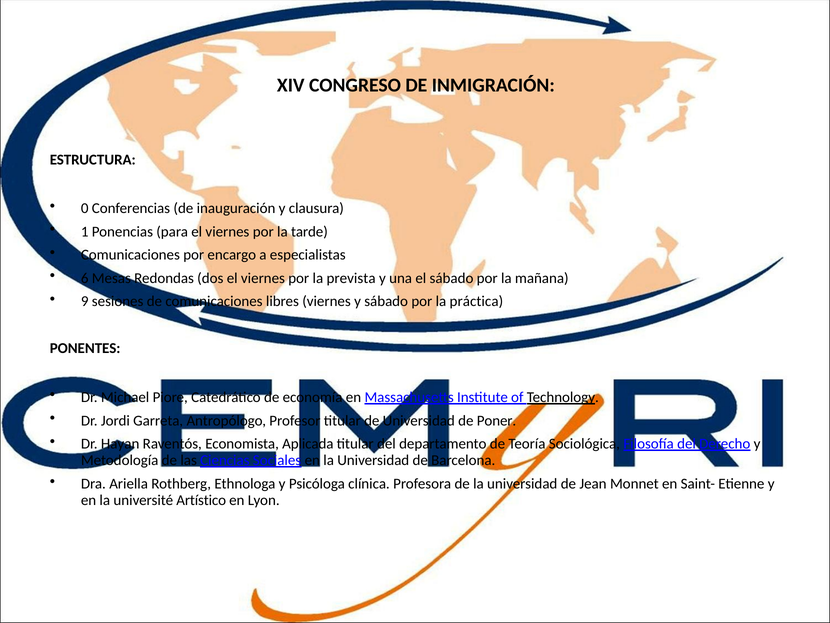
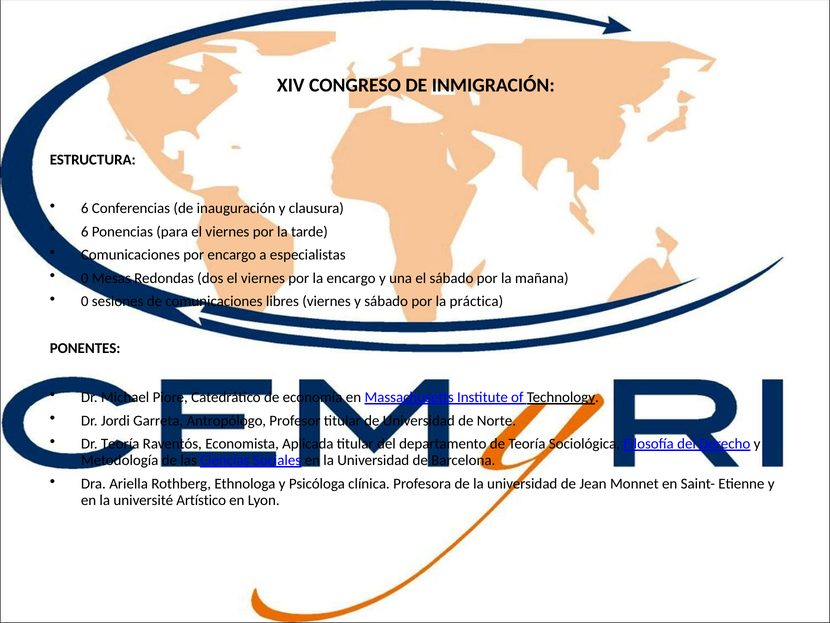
0 at (85, 208): 0 -> 6
1 at (85, 231): 1 -> 6
6 at (85, 278): 6 -> 0
la prevista: prevista -> encargo
9 at (85, 301): 9 -> 0
Poner: Poner -> Norte
Dr Hayan: Hayan -> Teoría
